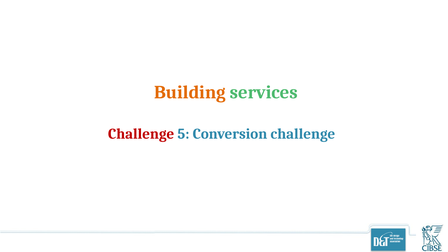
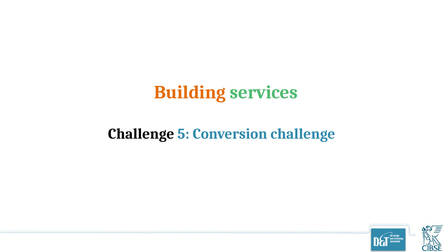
Challenge at (141, 134) colour: red -> black
